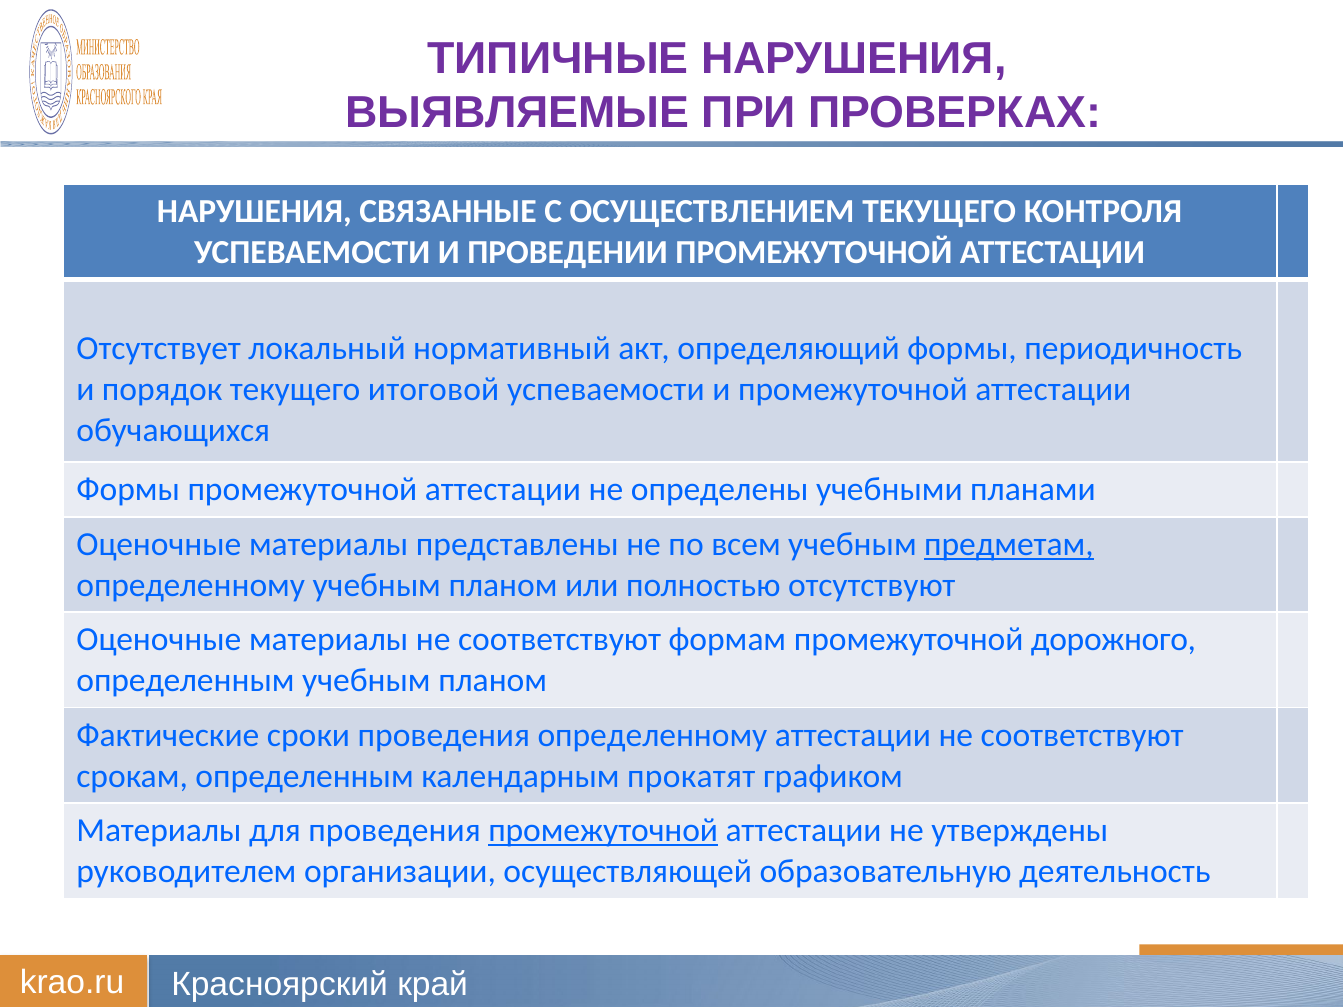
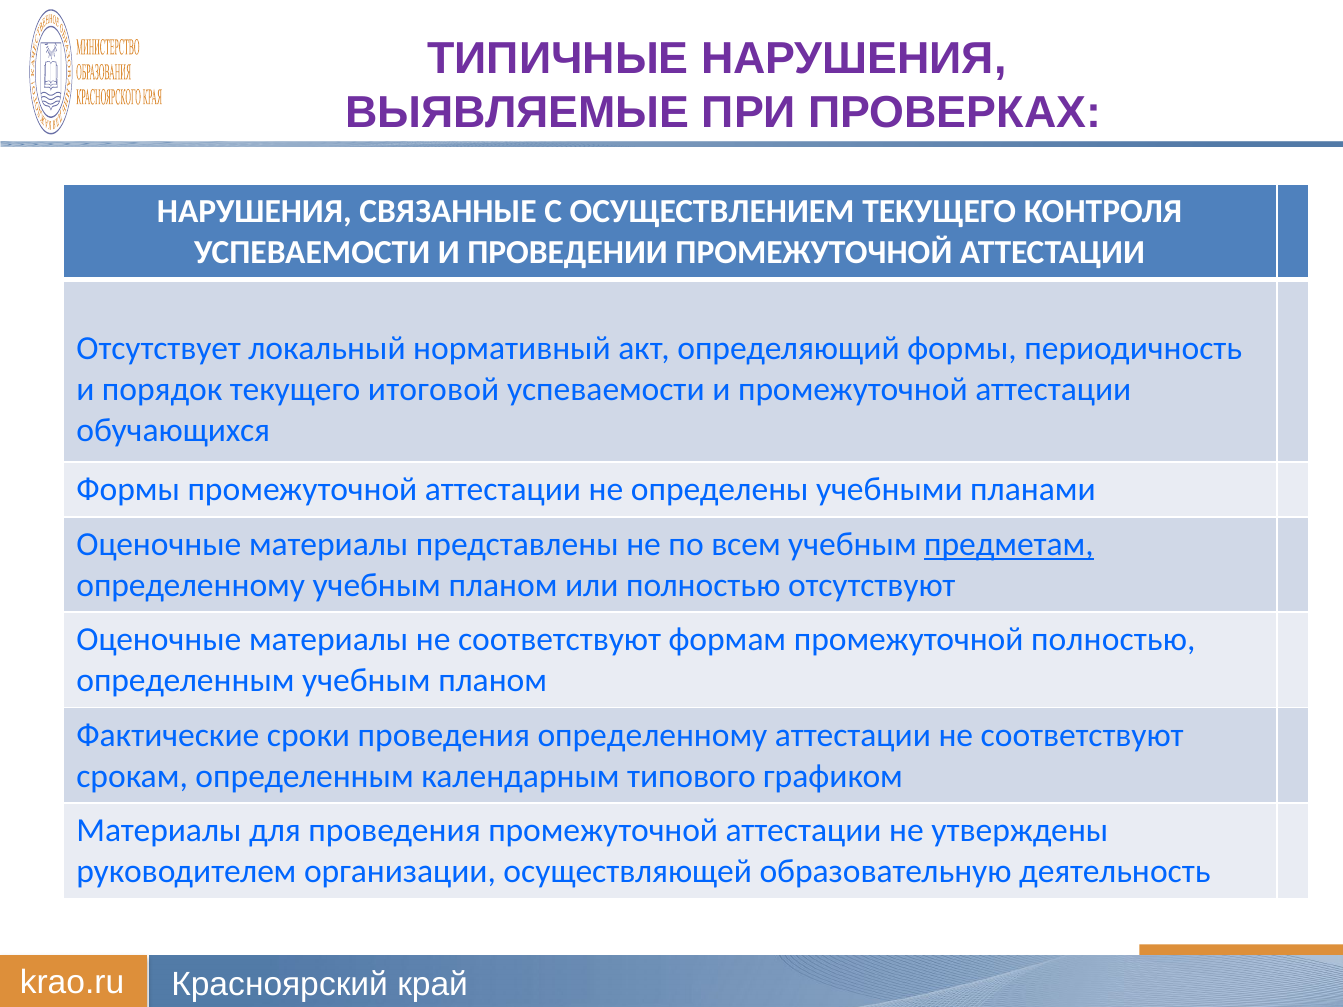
промежуточной дорожного: дорожного -> полностью
прокатят: прокатят -> типового
промежуточной at (603, 831) underline: present -> none
